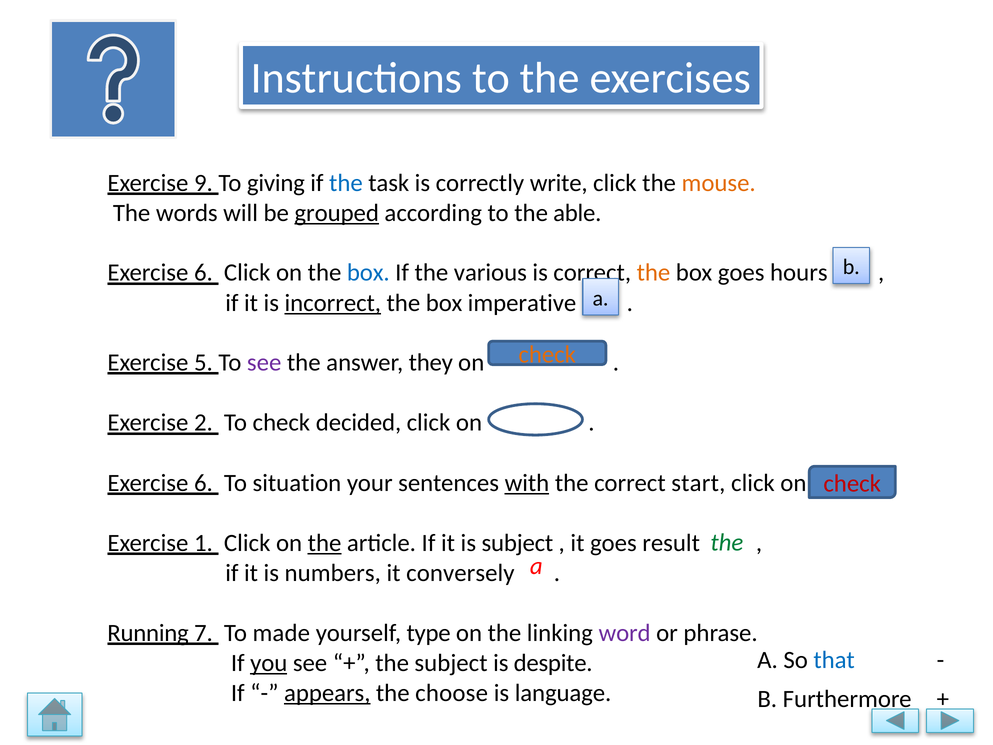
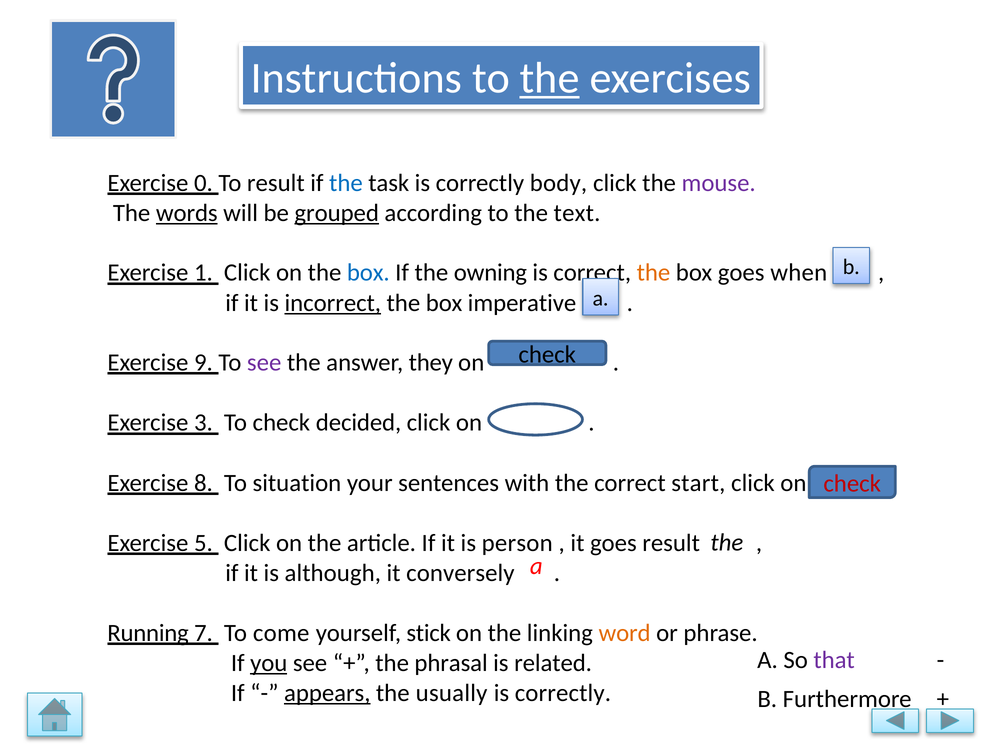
the at (550, 78) underline: none -> present
9: 9 -> 0
To giving: giving -> result
write: write -> body
mouse colour: orange -> purple
words underline: none -> present
able: able -> text
6 at (203, 273): 6 -> 1
various: various -> owning
hours: hours -> when
check at (547, 354) colour: orange -> black
5: 5 -> 9
2: 2 -> 3
6 at (203, 483): 6 -> 8
with underline: present -> none
the at (727, 542) colour: green -> black
1: 1 -> 5
the at (325, 543) underline: present -> none
is subject: subject -> person
numbers: numbers -> although
made: made -> come
type: type -> stick
word colour: purple -> orange
that colour: blue -> purple
the subject: subject -> phrasal
despite: despite -> related
choose: choose -> usually
language at (563, 693): language -> correctly
